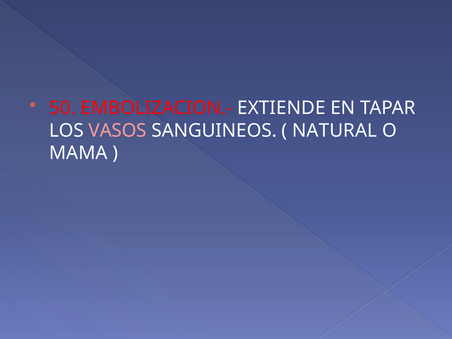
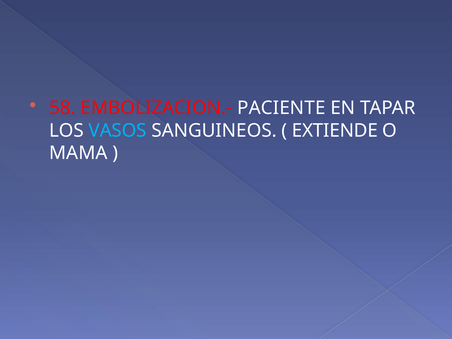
50: 50 -> 58
EXTIENDE: EXTIENDE -> PACIENTE
VASOS colour: pink -> light blue
NATURAL: NATURAL -> EXTIENDE
